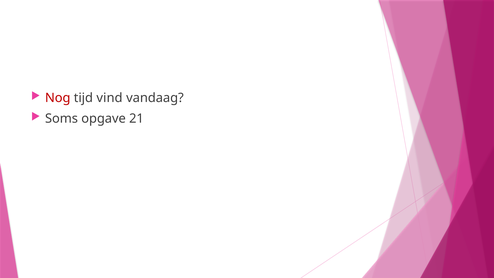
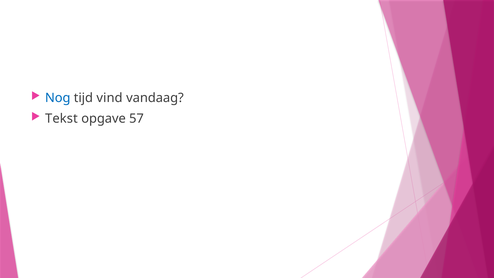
Nog colour: red -> blue
Soms: Soms -> Tekst
21: 21 -> 57
